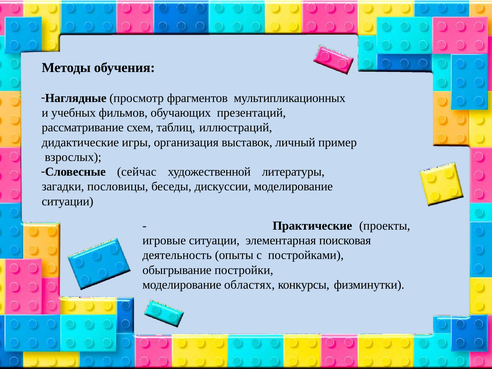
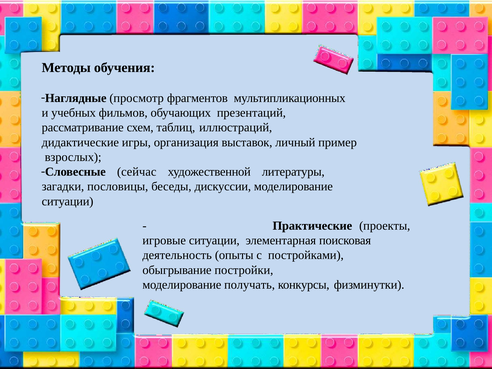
областях: областях -> получать
